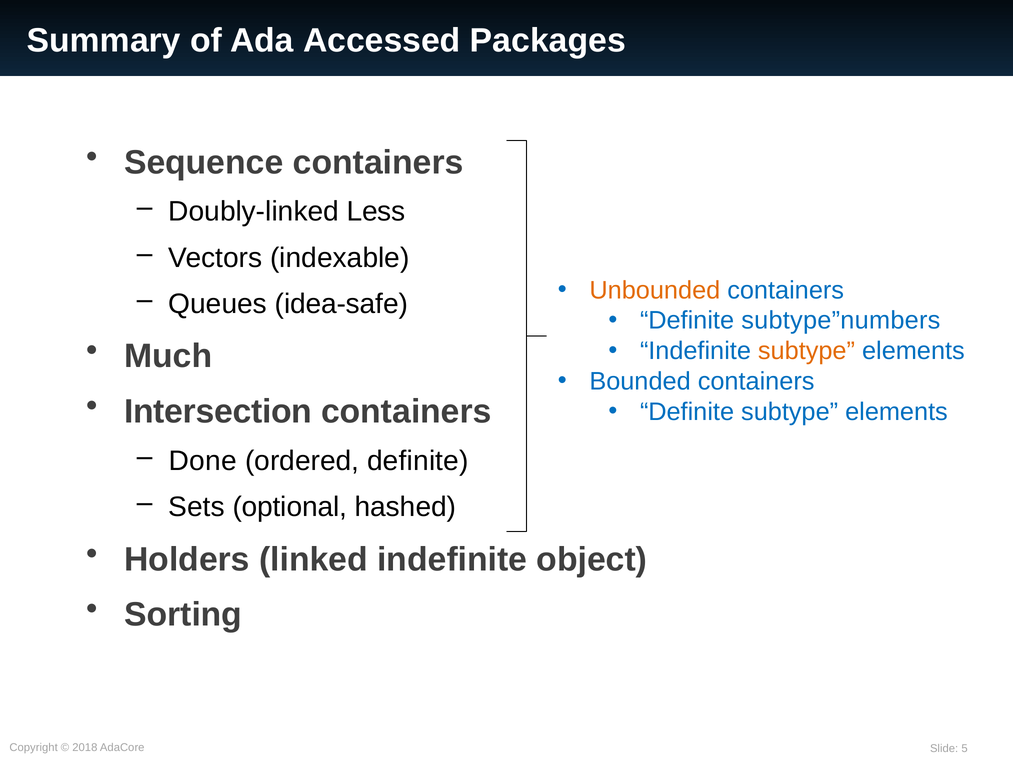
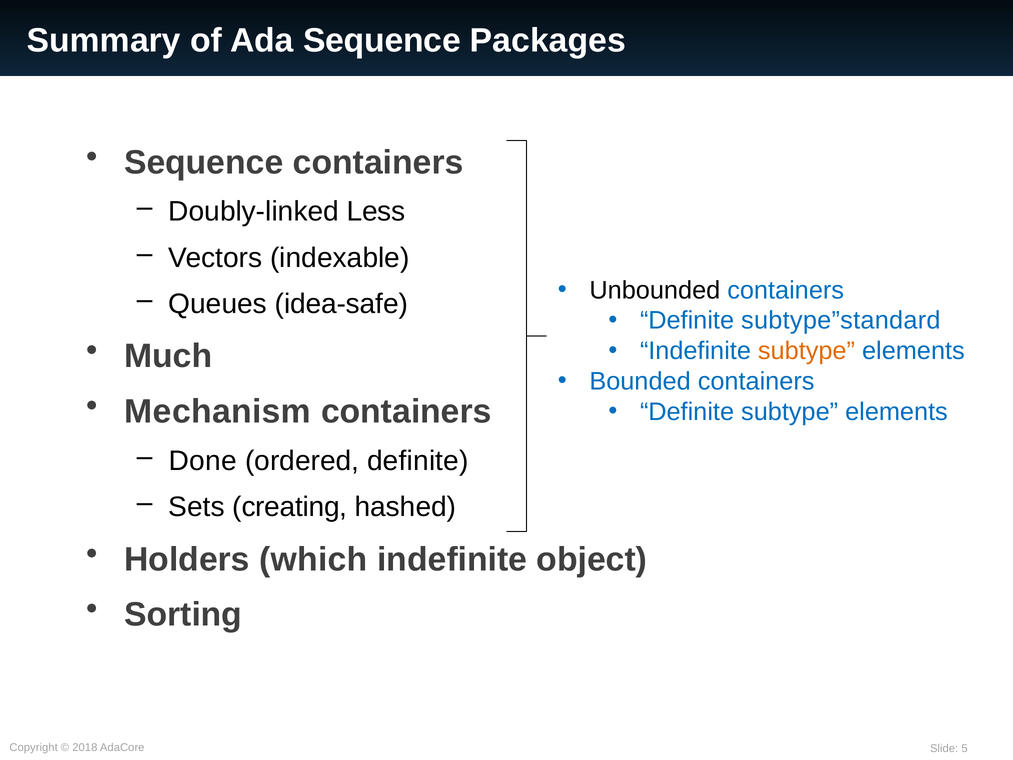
Ada Accessed: Accessed -> Sequence
Unbounded colour: orange -> black
subtype”numbers: subtype”numbers -> subtype”standard
Intersection: Intersection -> Mechanism
optional: optional -> creating
linked: linked -> which
